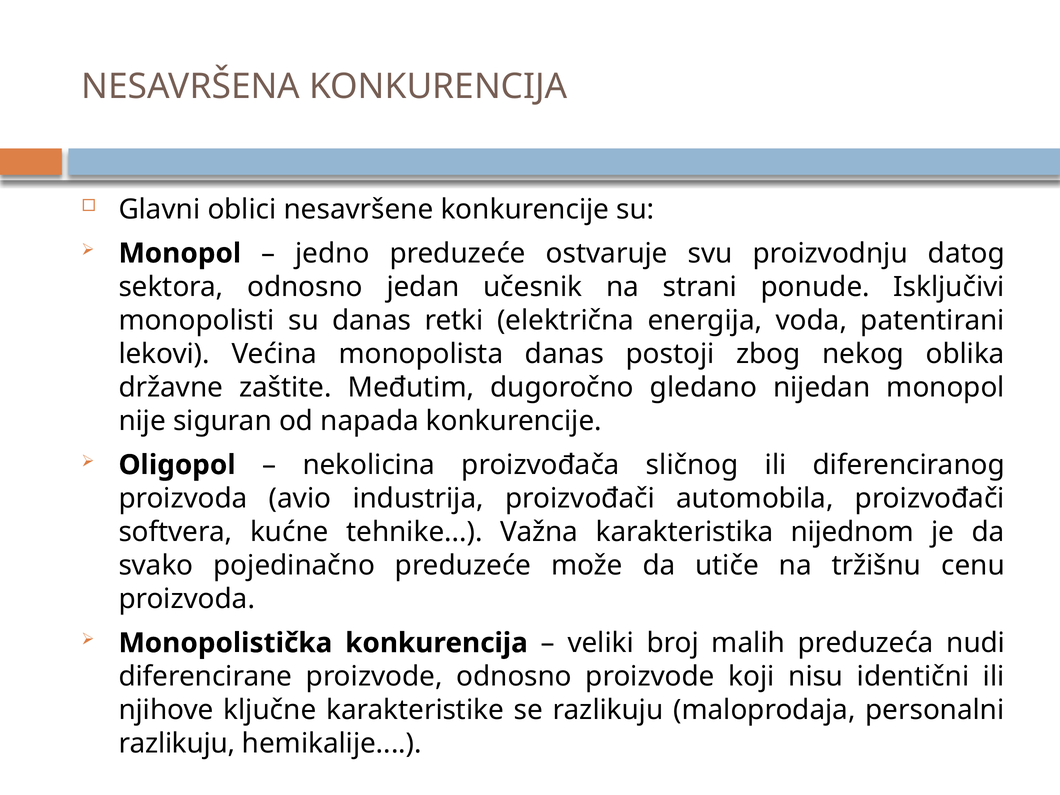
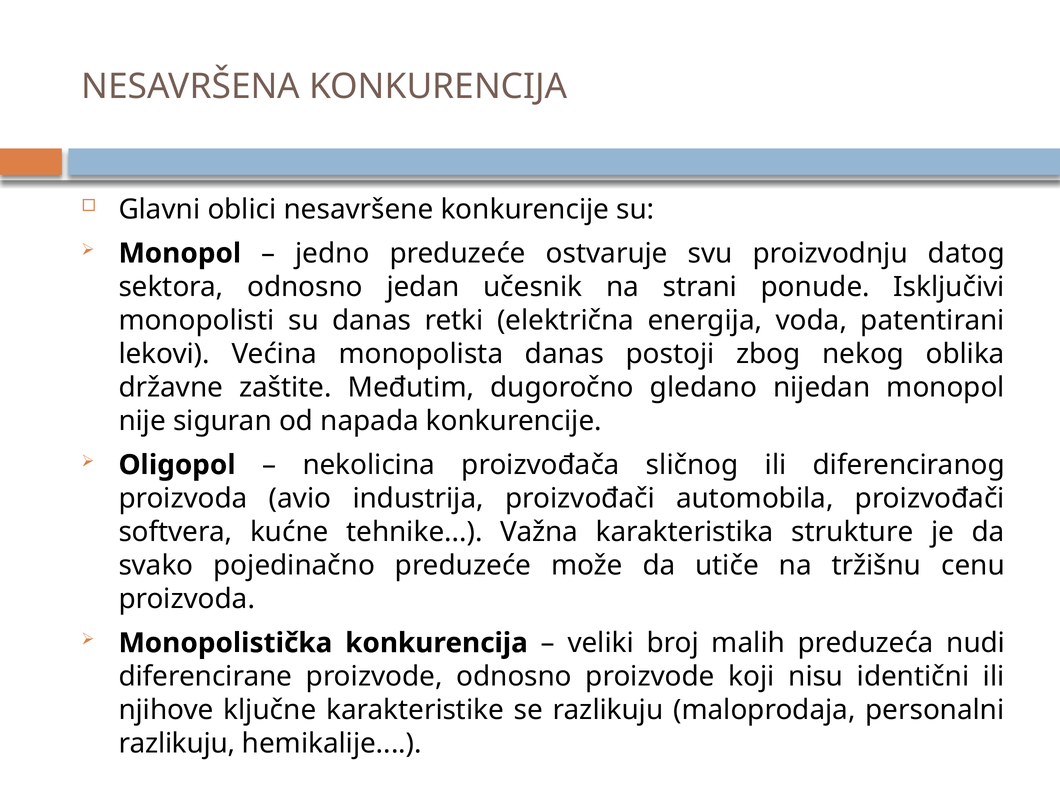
nijednom: nijednom -> strukture
